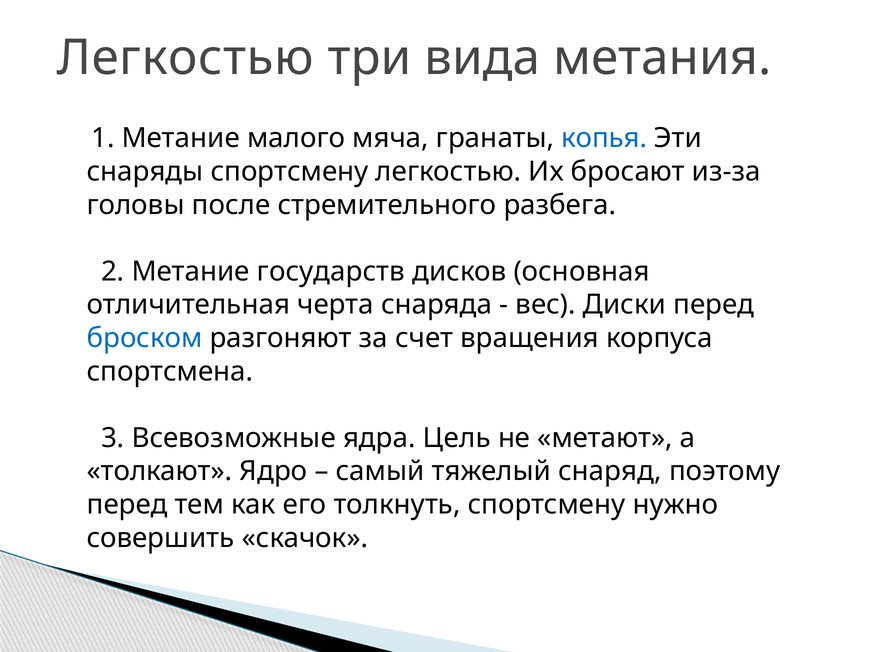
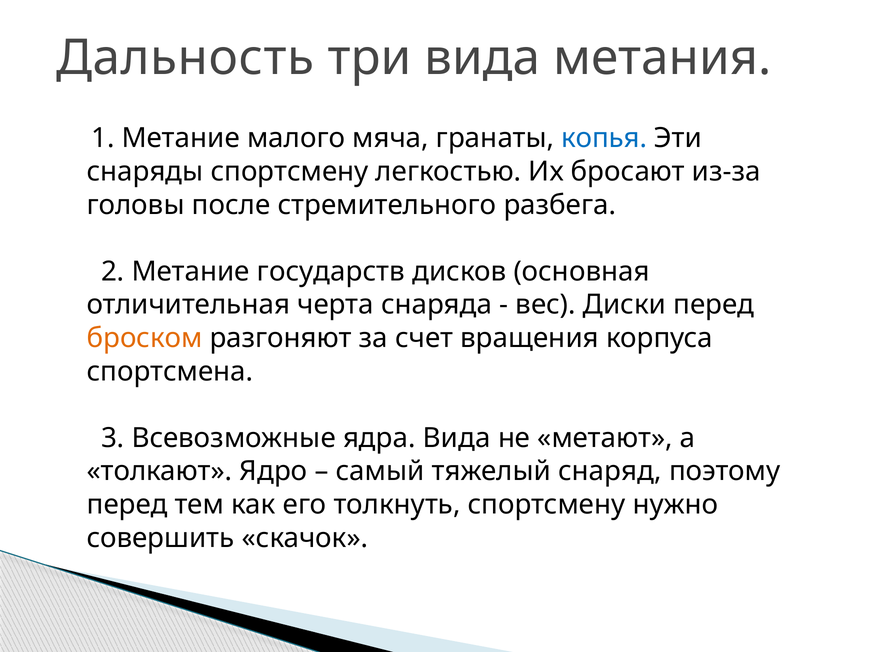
Легкостью at (185, 58): Легкостью -> Дальность
броском colour: blue -> orange
ядра Цель: Цель -> Вида
